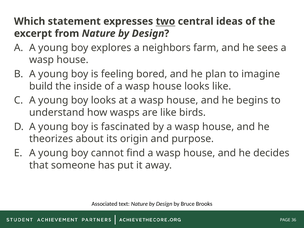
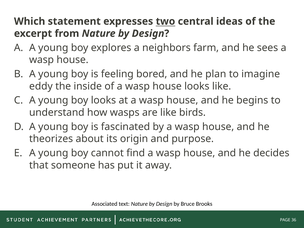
build: build -> eddy
